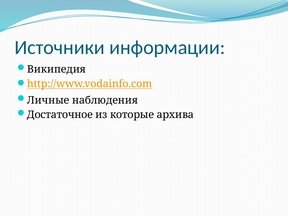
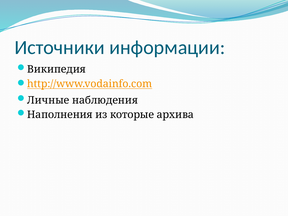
Достаточное: Достаточное -> Наполнения
